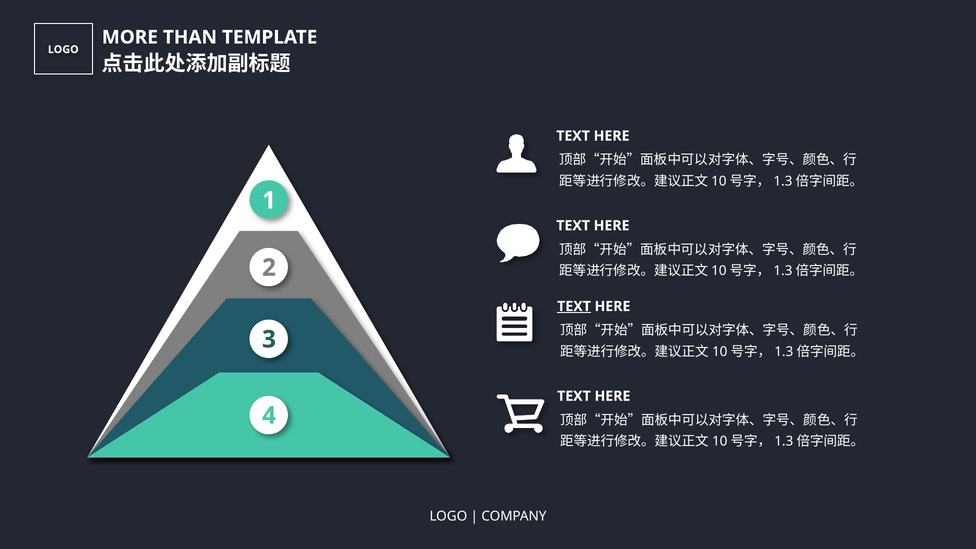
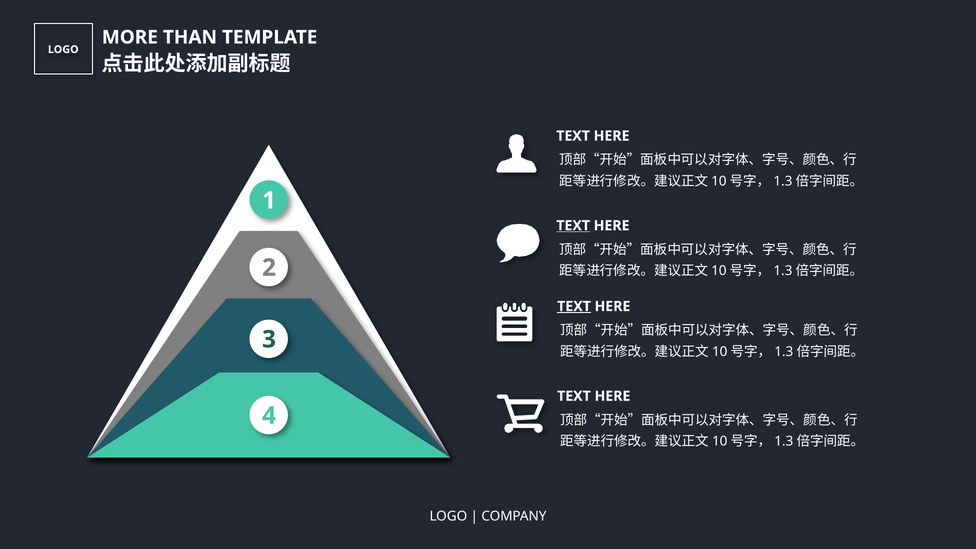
TEXT at (573, 226) underline: none -> present
